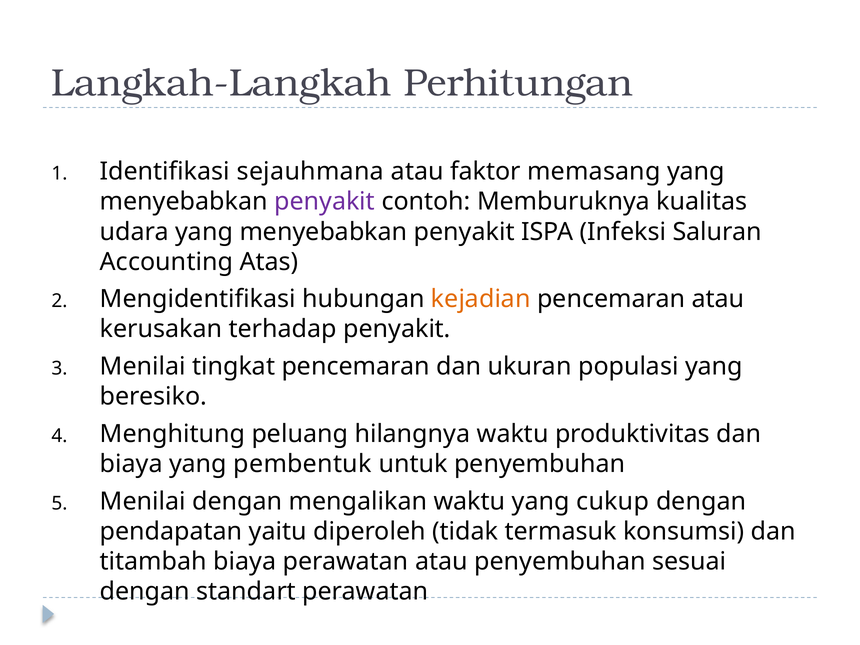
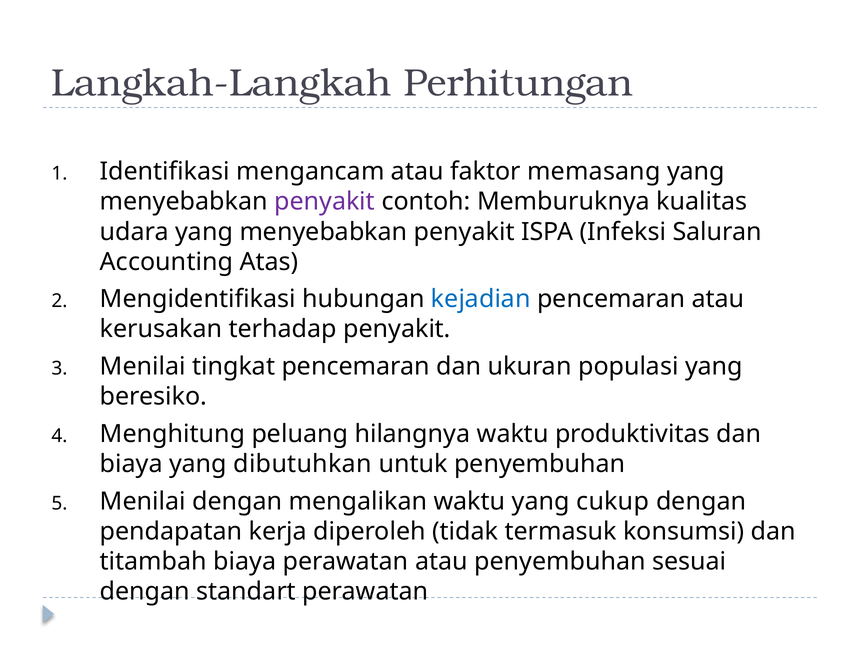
sejauhmana: sejauhmana -> mengancam
kejadian colour: orange -> blue
pembentuk: pembentuk -> dibutuhkan
yaitu: yaitu -> kerja
